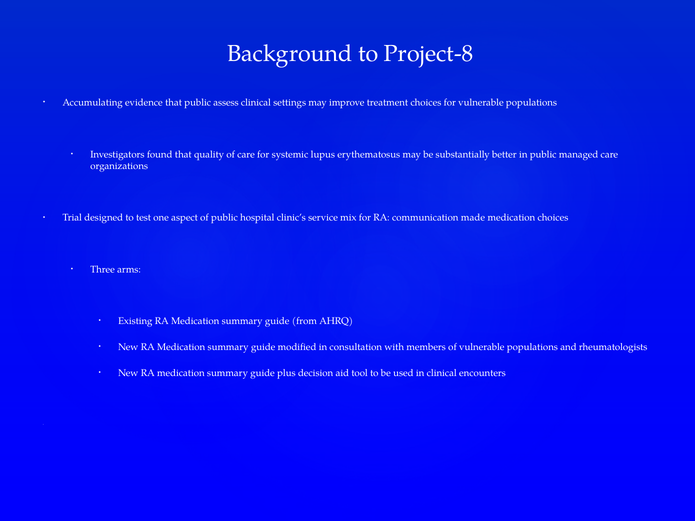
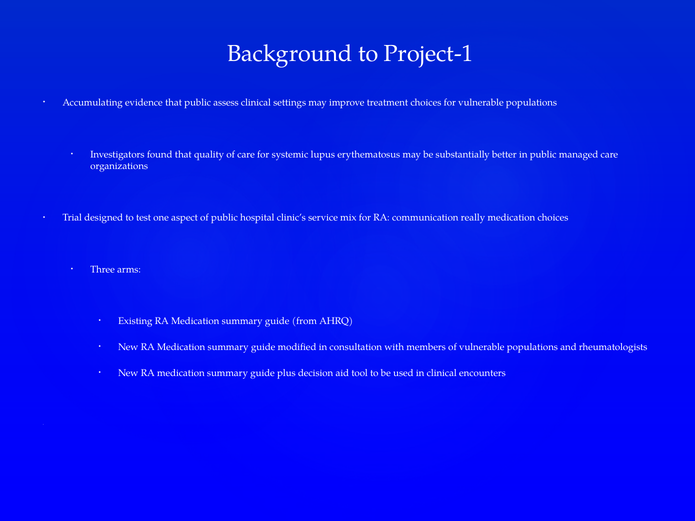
Project-8: Project-8 -> Project-1
made: made -> really
